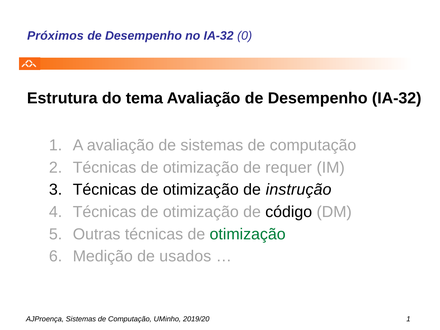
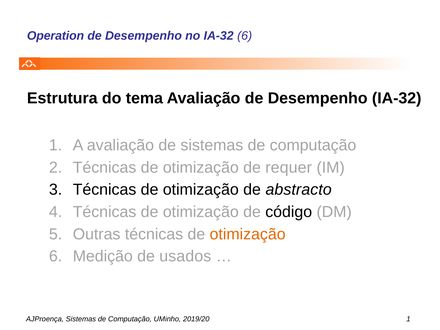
Próximos: Próximos -> Operation
IA-32 0: 0 -> 6
instrução: instrução -> abstracto
otimização at (248, 234) colour: green -> orange
